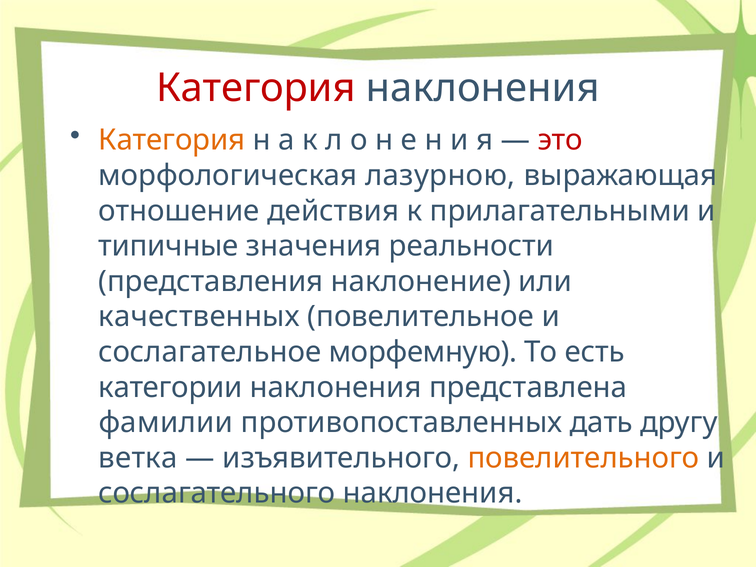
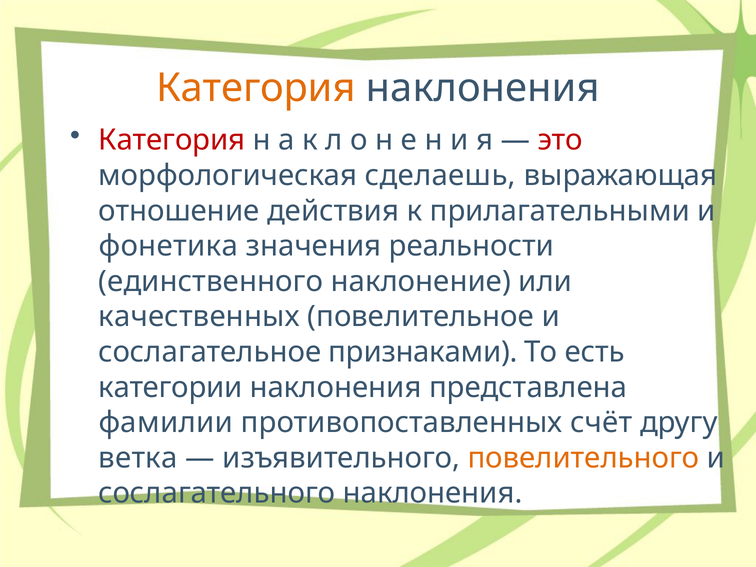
Категория at (256, 88) colour: red -> orange
Категория at (172, 140) colour: orange -> red
лазурною: лазурною -> сделаешь
типичные: типичные -> фонетика
представления: представления -> единственного
морфемную: морфемную -> признаками
дать: дать -> счёт
